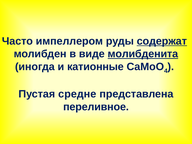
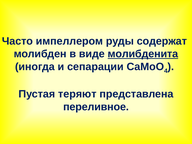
содержат underline: present -> none
катионные: катионные -> сепарации
средне: средне -> теряют
